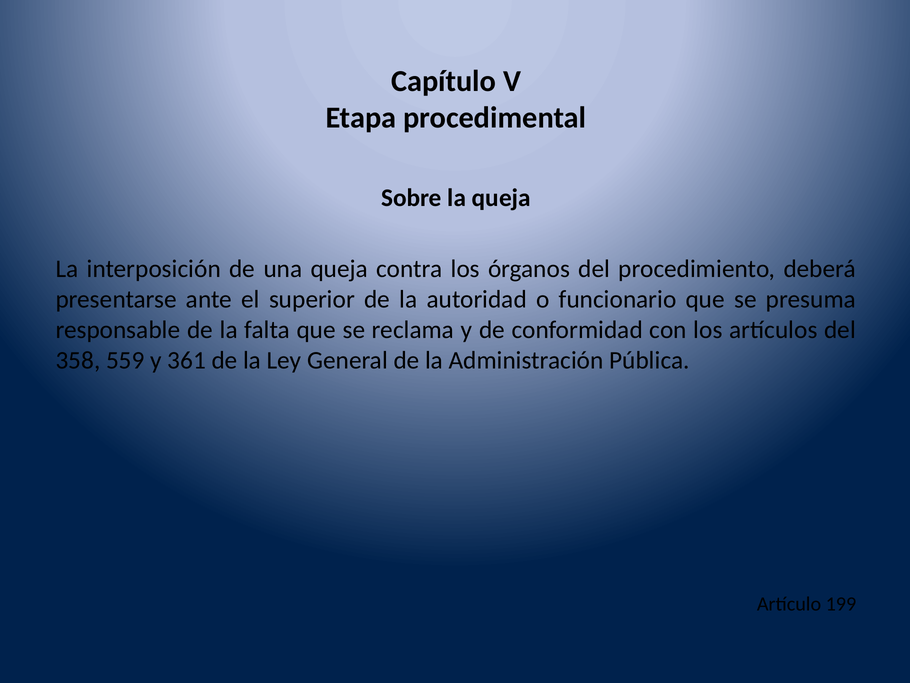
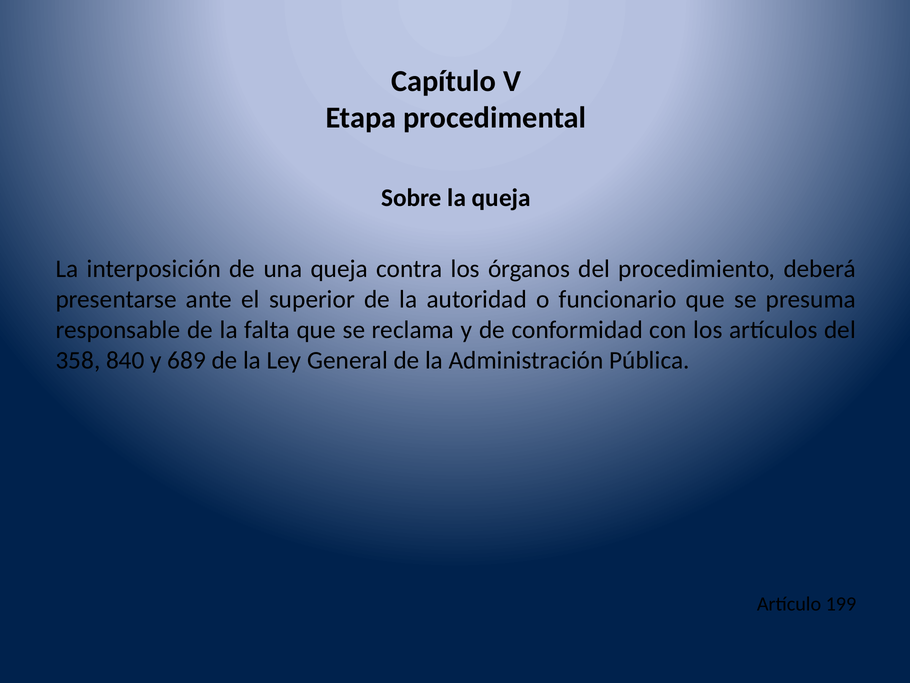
559: 559 -> 840
361: 361 -> 689
